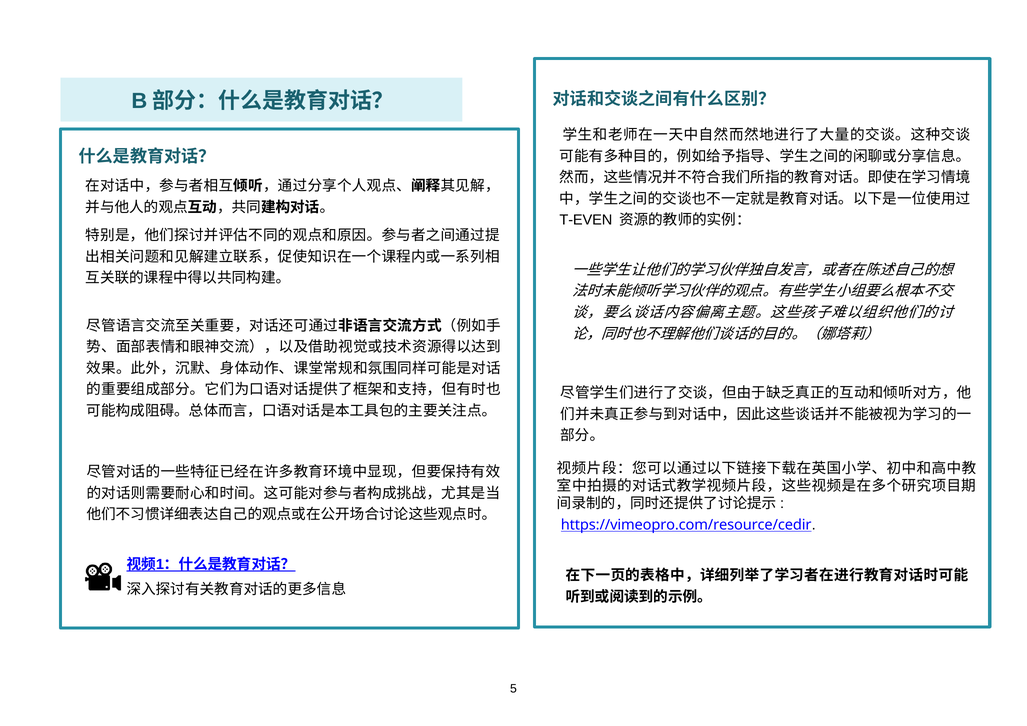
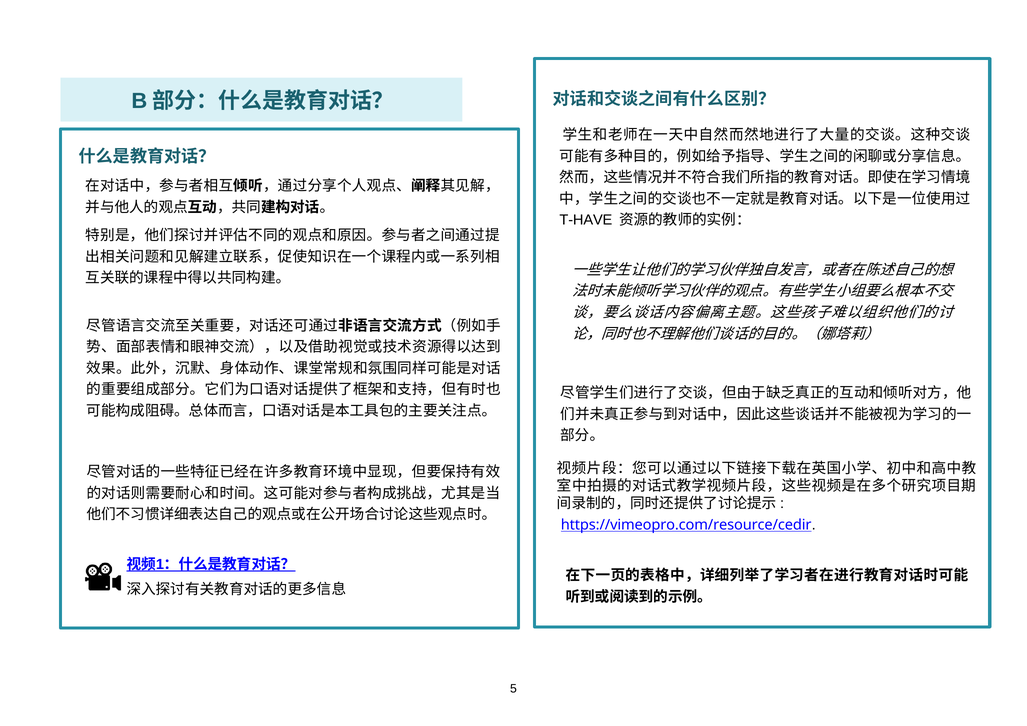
T-EVEN: T-EVEN -> T-HAVE
